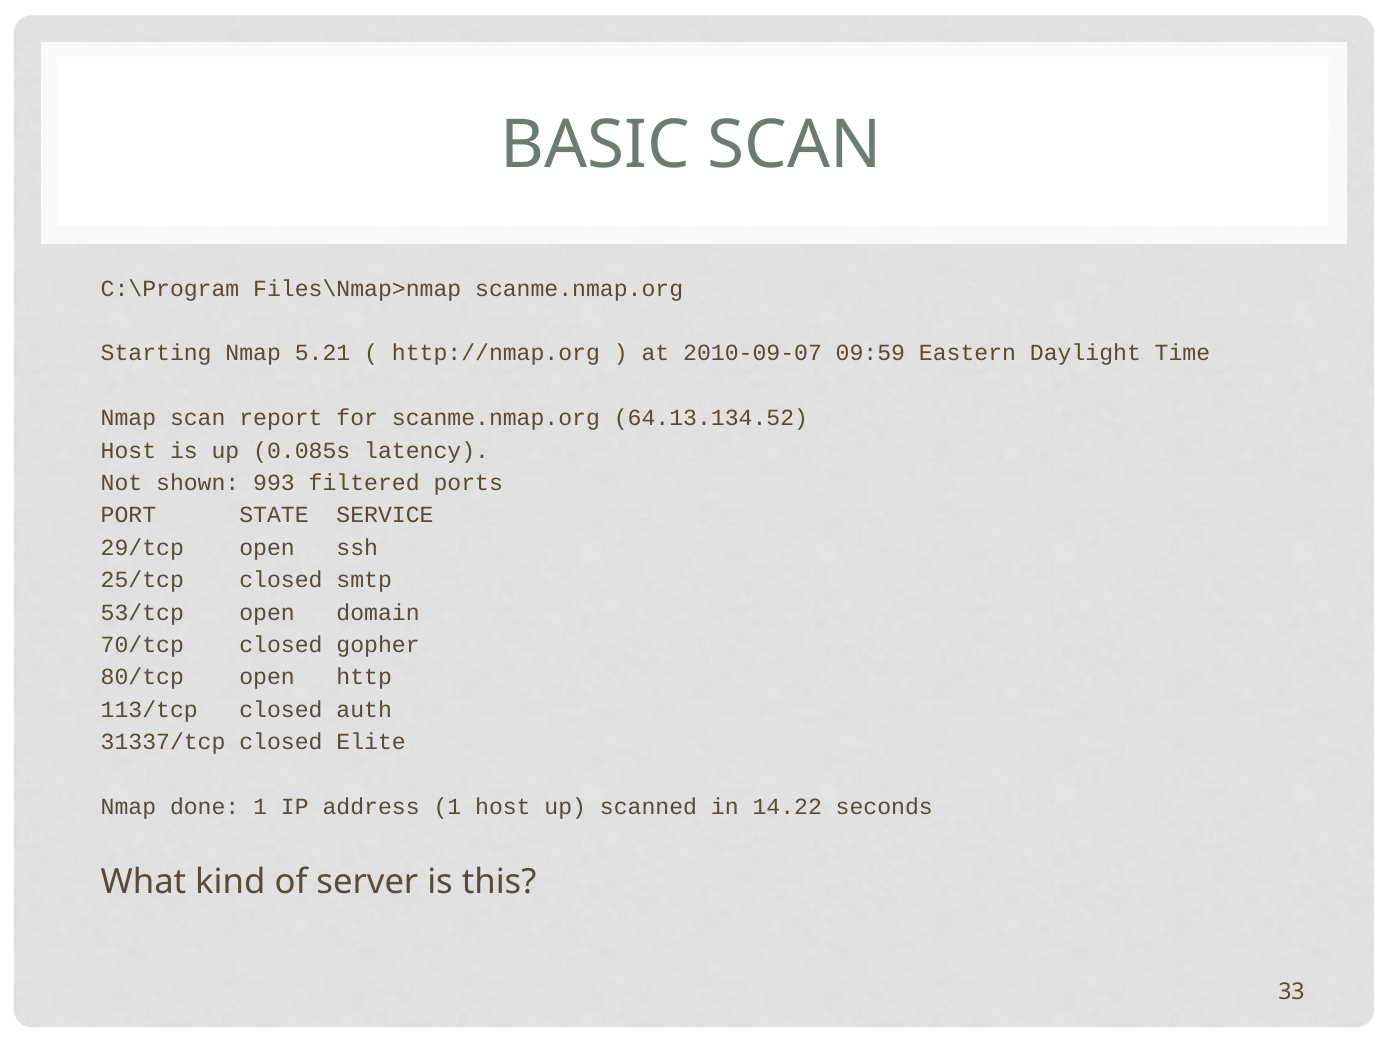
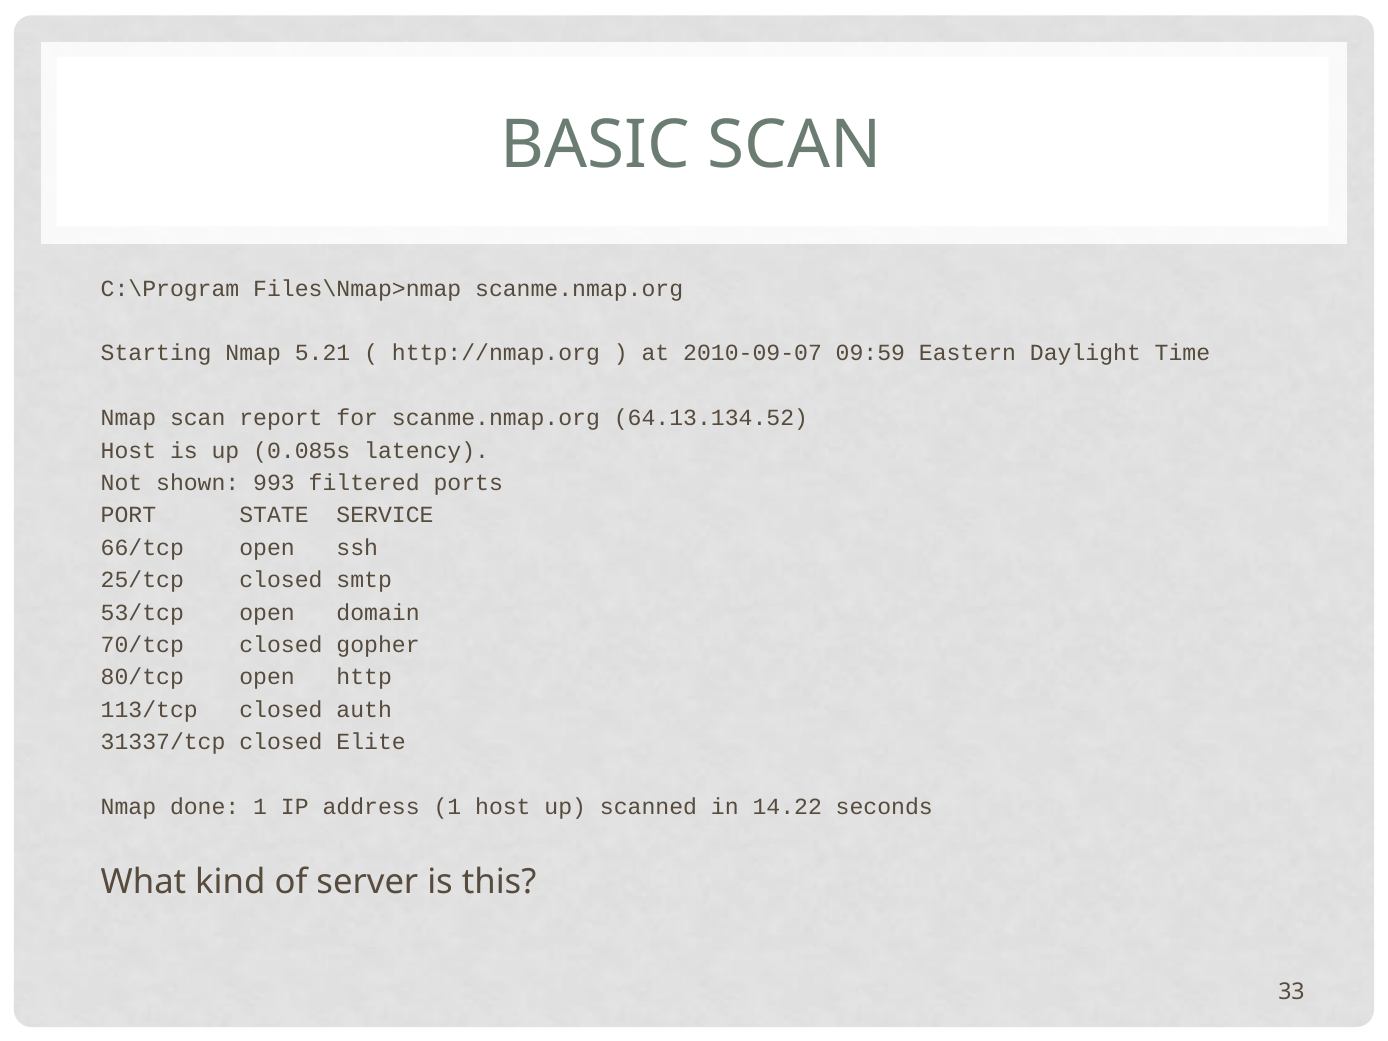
29/tcp: 29/tcp -> 66/tcp
